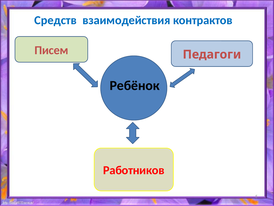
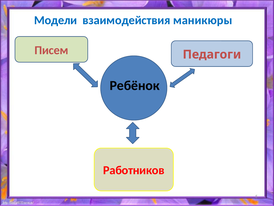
Средств: Средств -> Модели
контрактов: контрактов -> маникюры
